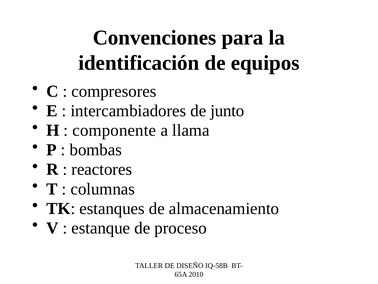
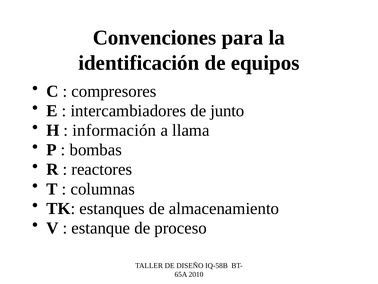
componente: componente -> información
